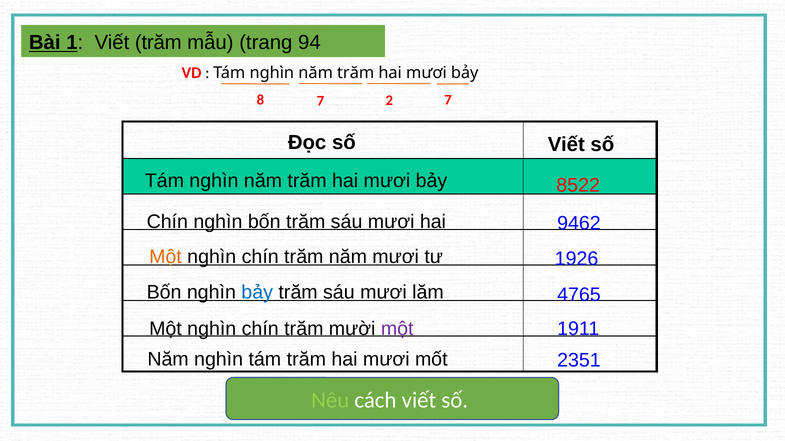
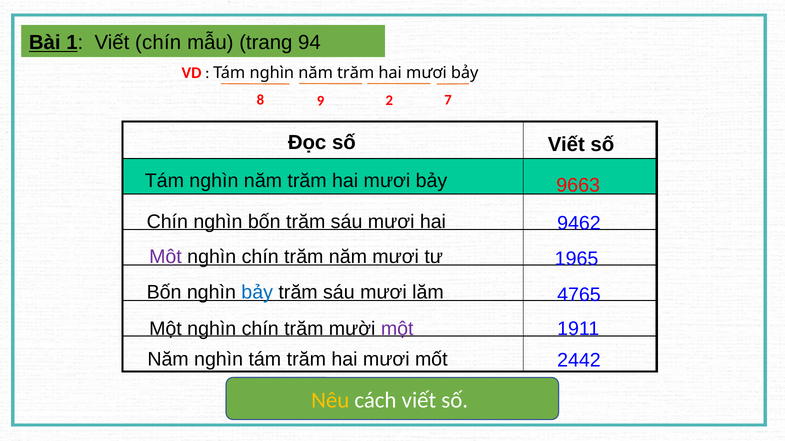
Viết trăm: trăm -> chín
8 7: 7 -> 9
8522: 8522 -> 9663
Một at (165, 257) colour: orange -> purple
1926: 1926 -> 1965
2351: 2351 -> 2442
Nêu colour: light green -> yellow
